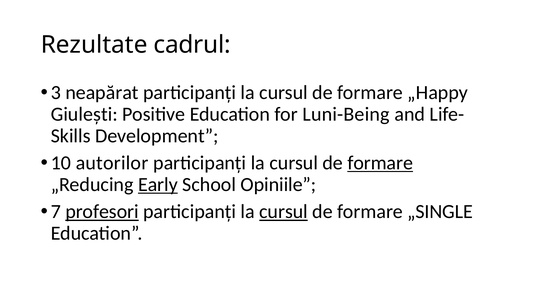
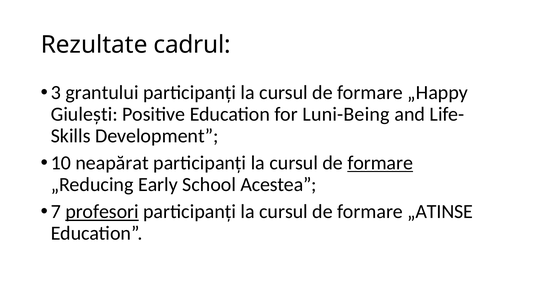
neapărat: neapărat -> grantului
autorilor: autorilor -> neapărat
Early underline: present -> none
Opiniile: Opiniile -> Acestea
cursul at (284, 212) underline: present -> none
„SINGLE: „SINGLE -> „ATINSE
